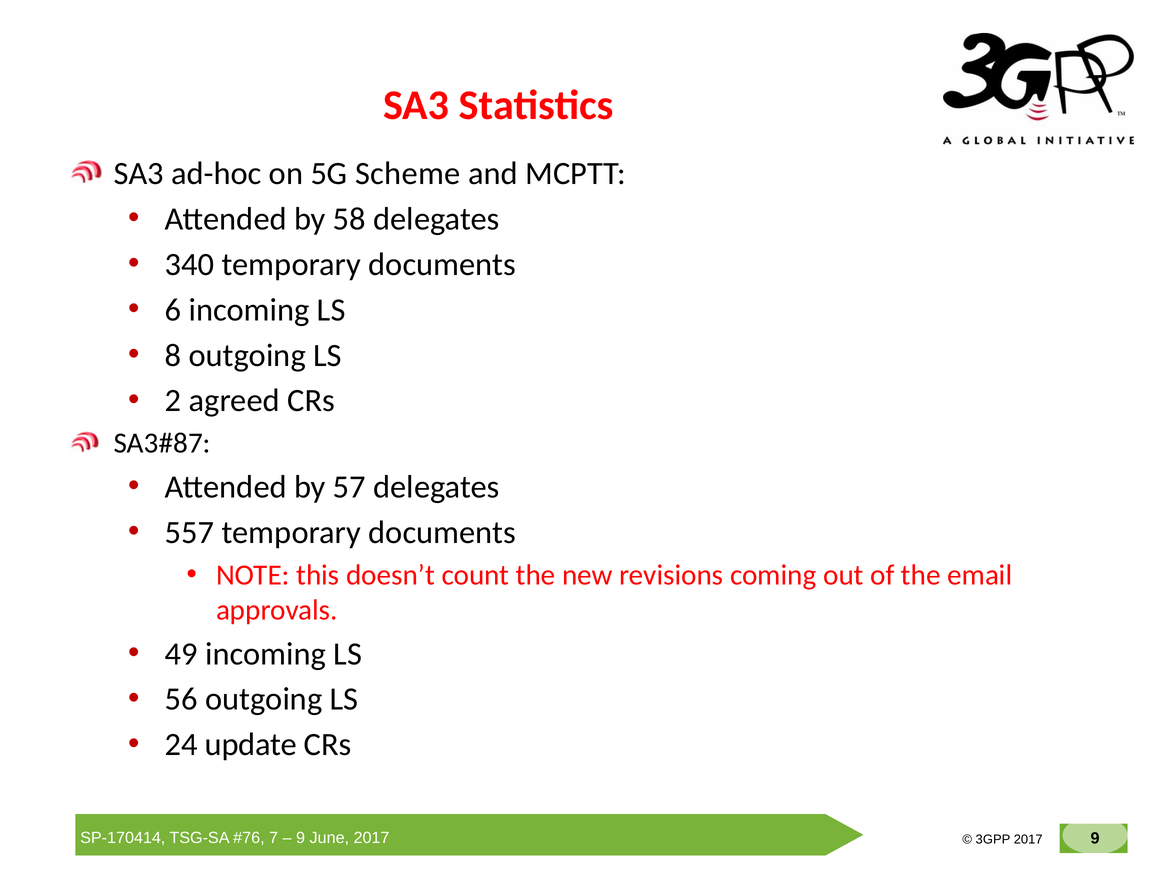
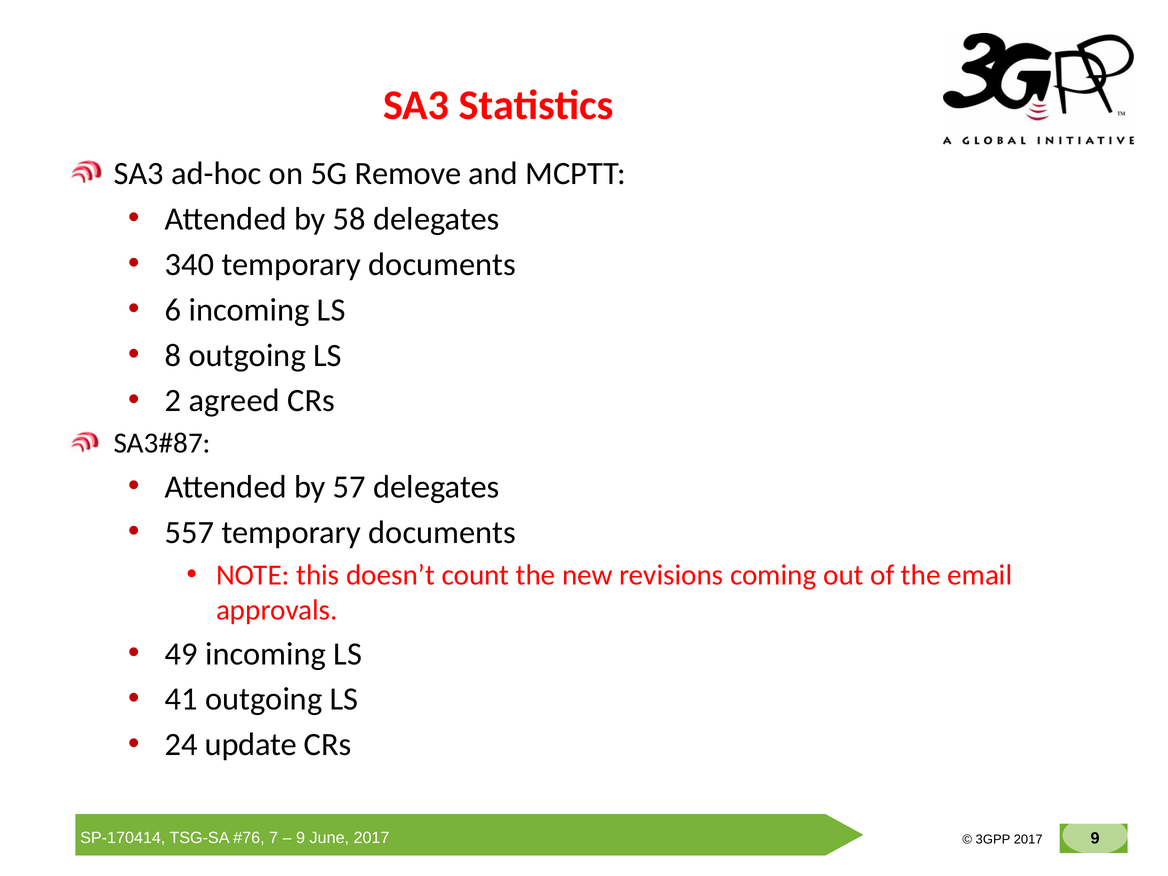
Scheme: Scheme -> Remove
56: 56 -> 41
